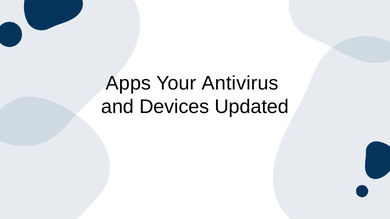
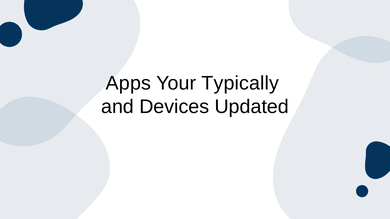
Antivirus: Antivirus -> Typically
